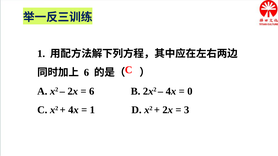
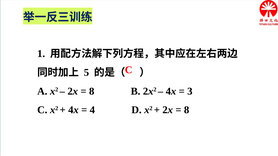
6 at (86, 73): 6 -> 5
6 at (92, 91): 6 -> 8
0: 0 -> 3
1 at (92, 110): 1 -> 4
3 at (187, 110): 3 -> 8
